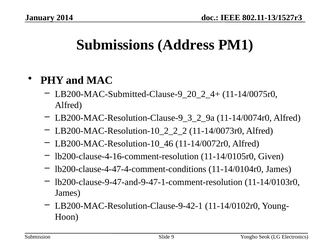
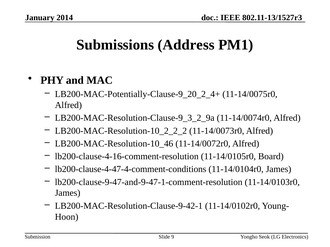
LB200-MAC-Submitted-Clause-9_20_2_4+: LB200-MAC-Submitted-Clause-9_20_2_4+ -> LB200-MAC-Potentially-Clause-9_20_2_4+
Given: Given -> Board
